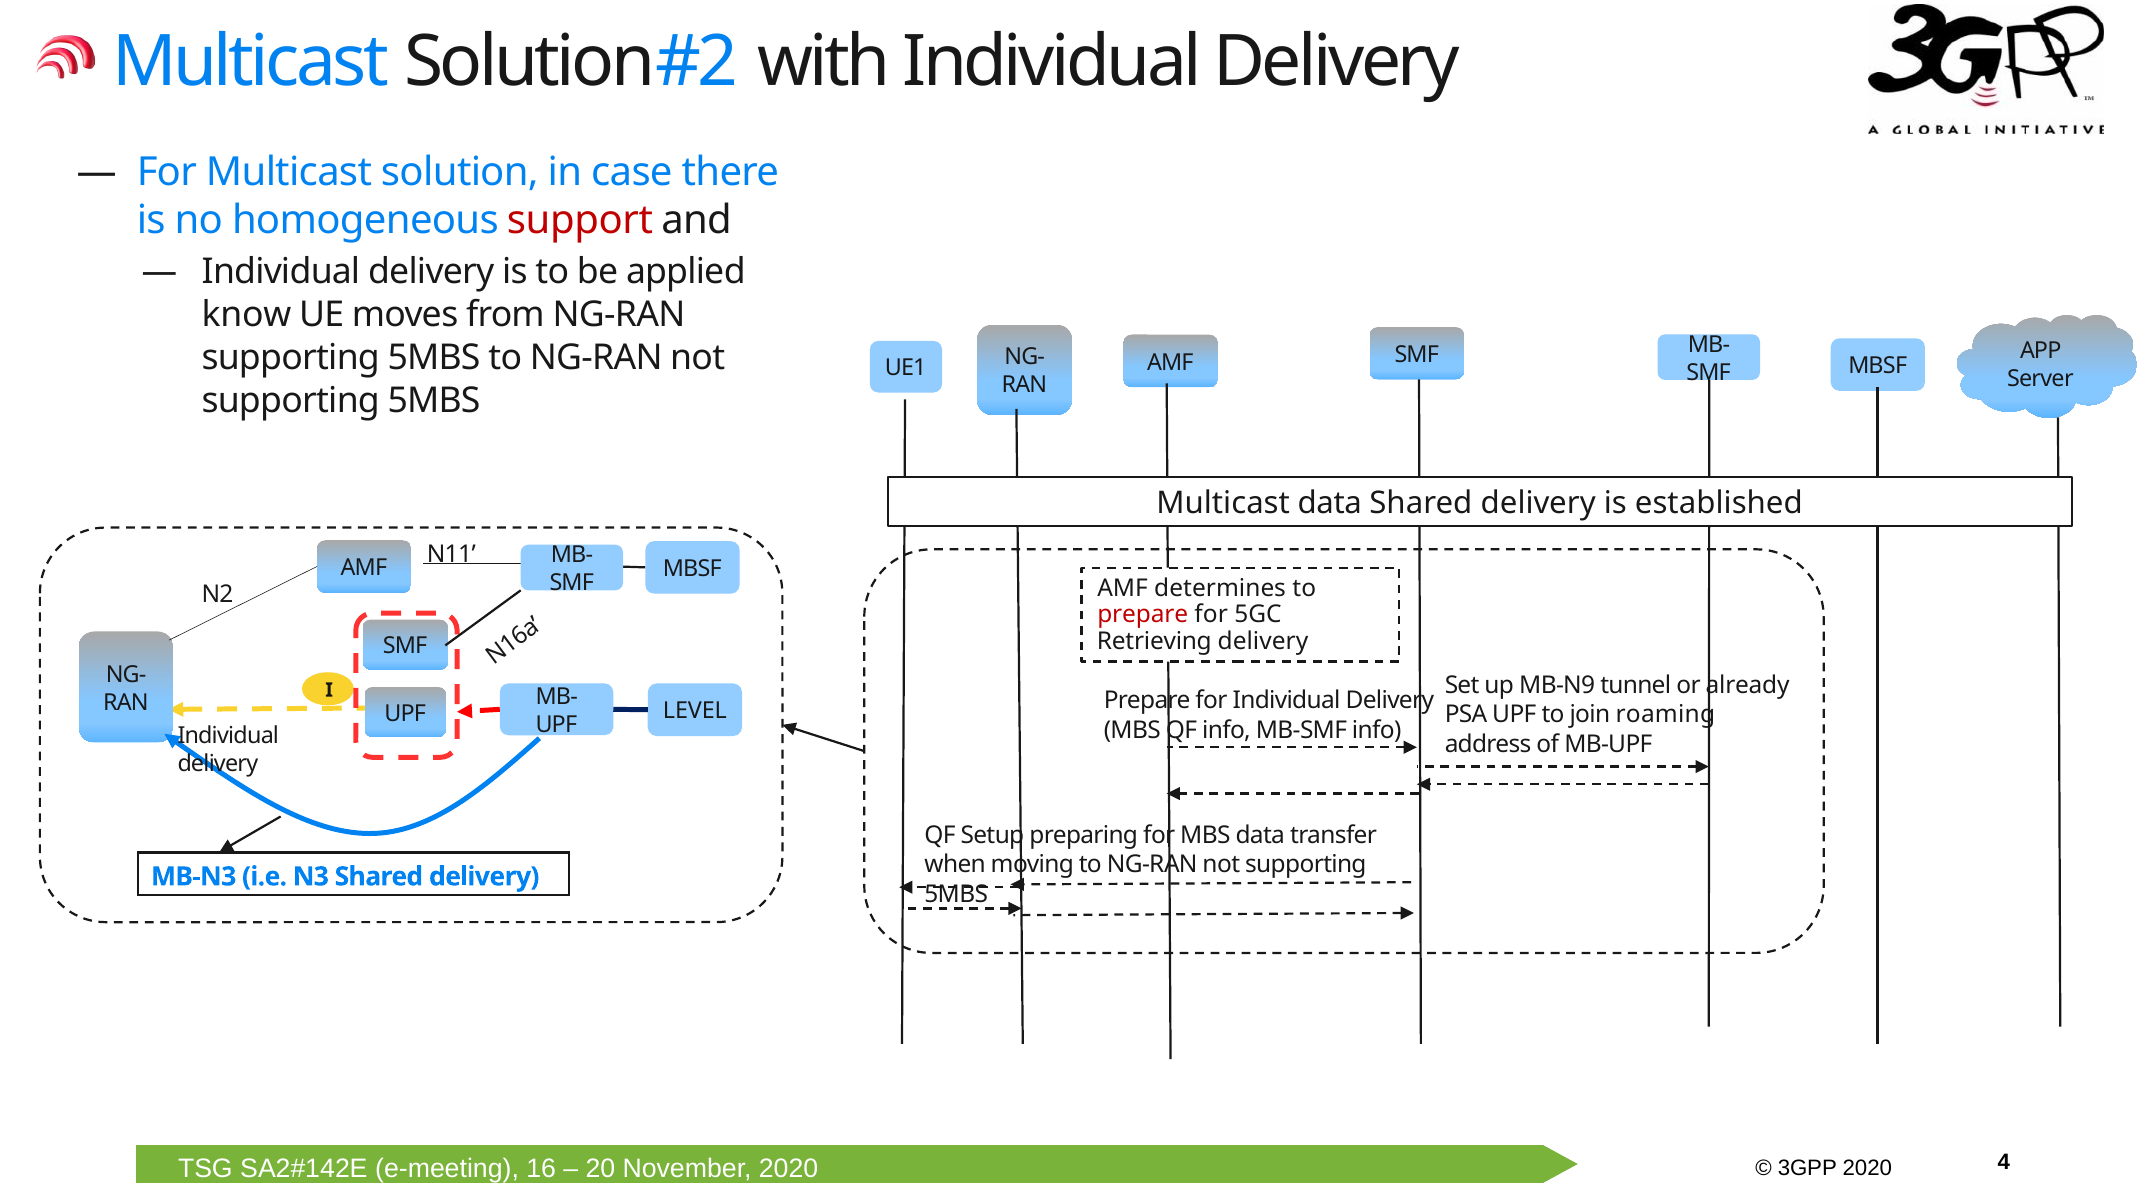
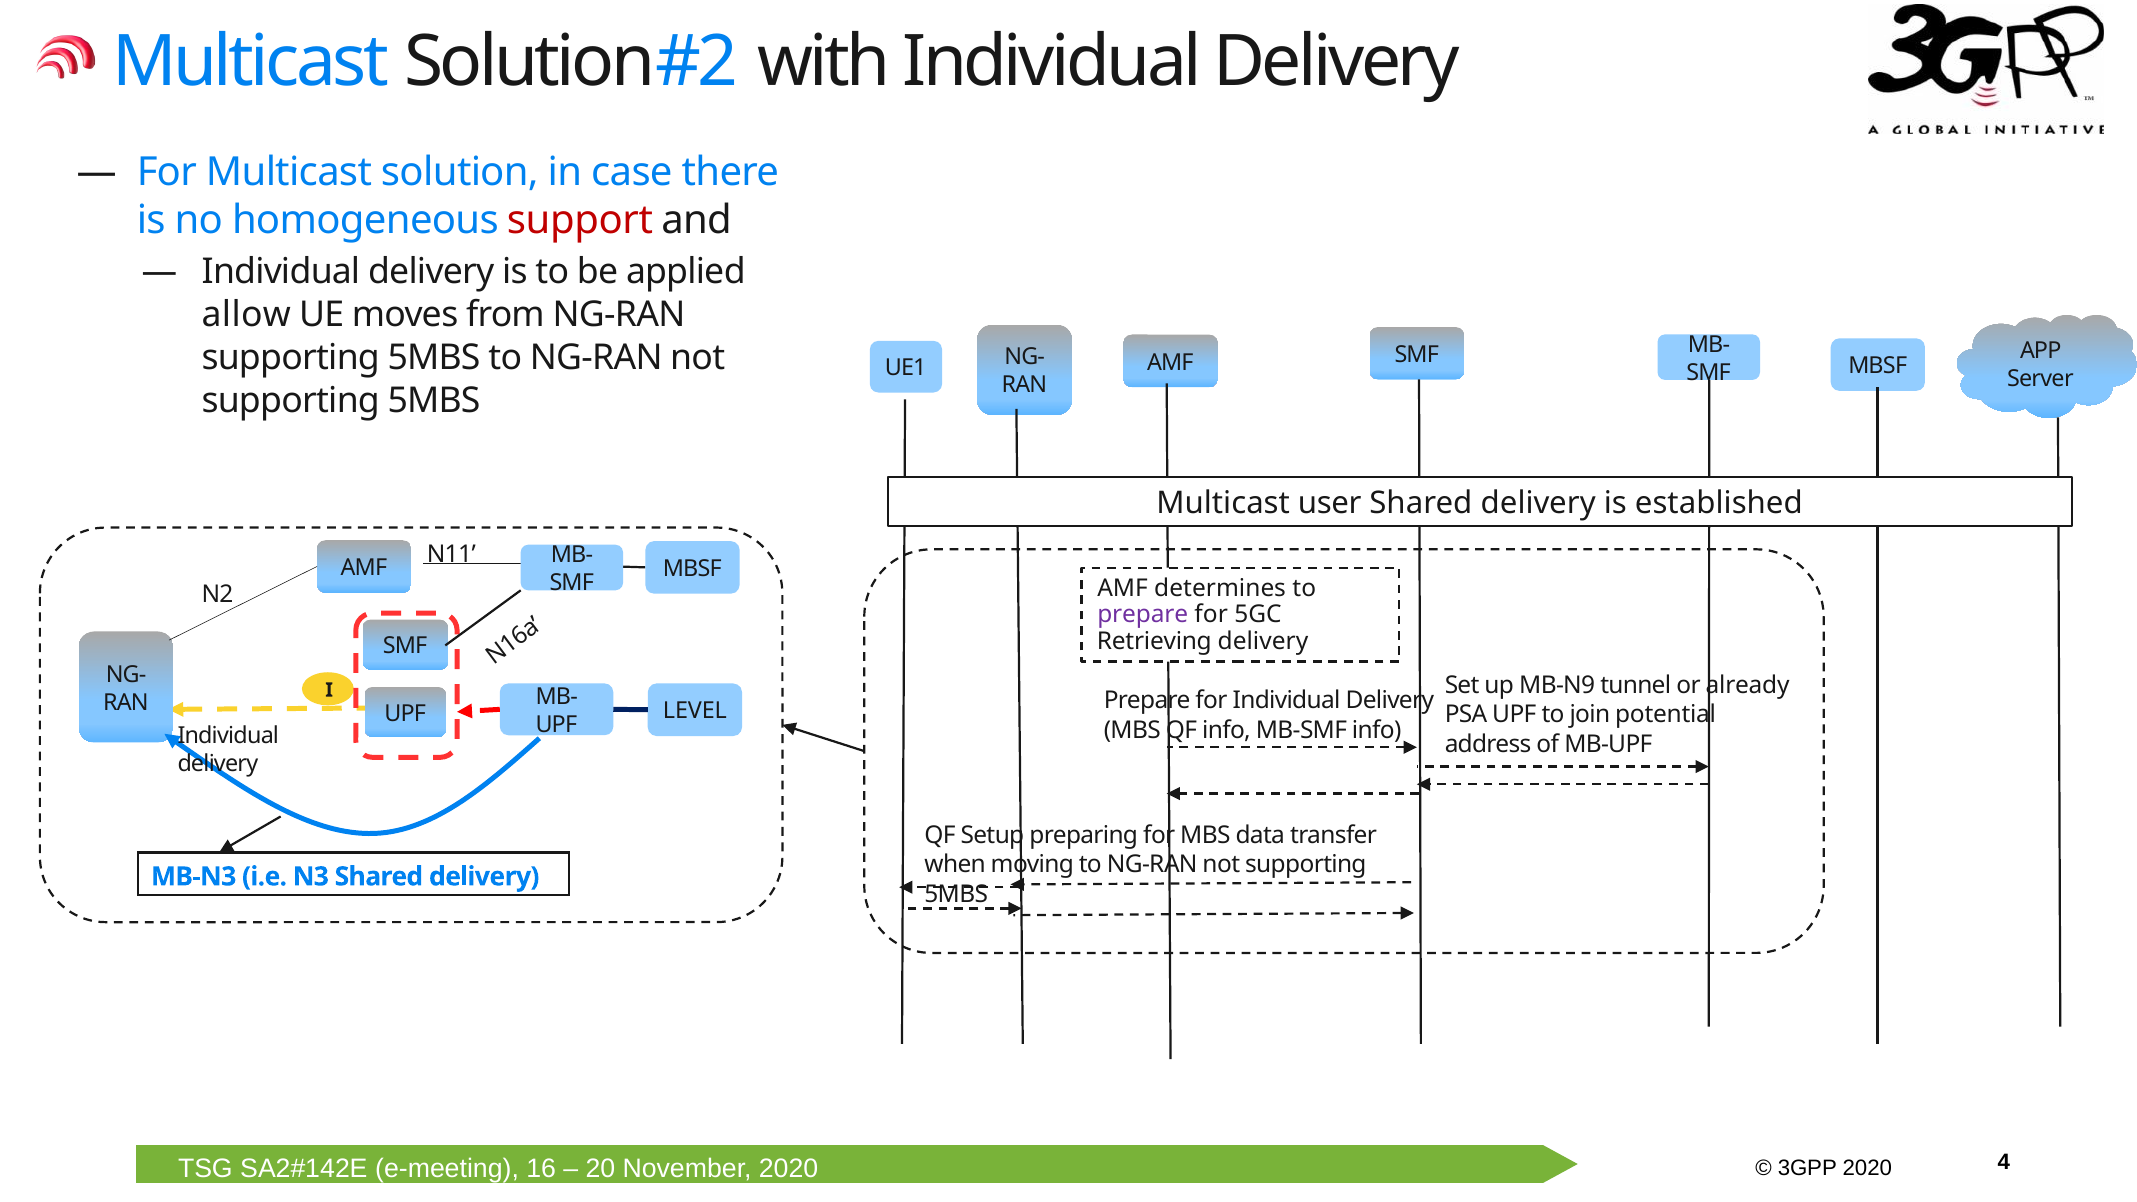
know: know -> allow
Multicast data: data -> user
prepare at (1143, 615) colour: red -> purple
roaming: roaming -> potential
